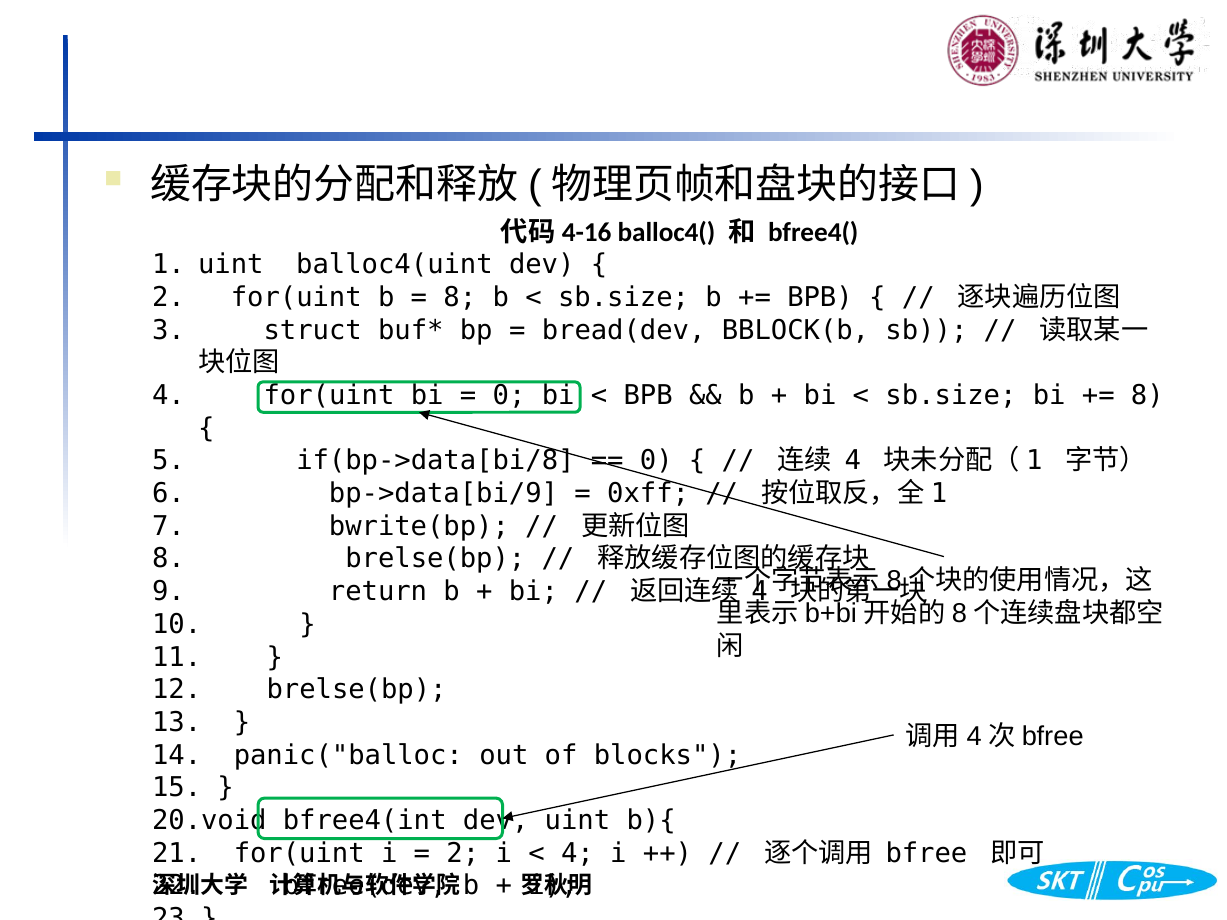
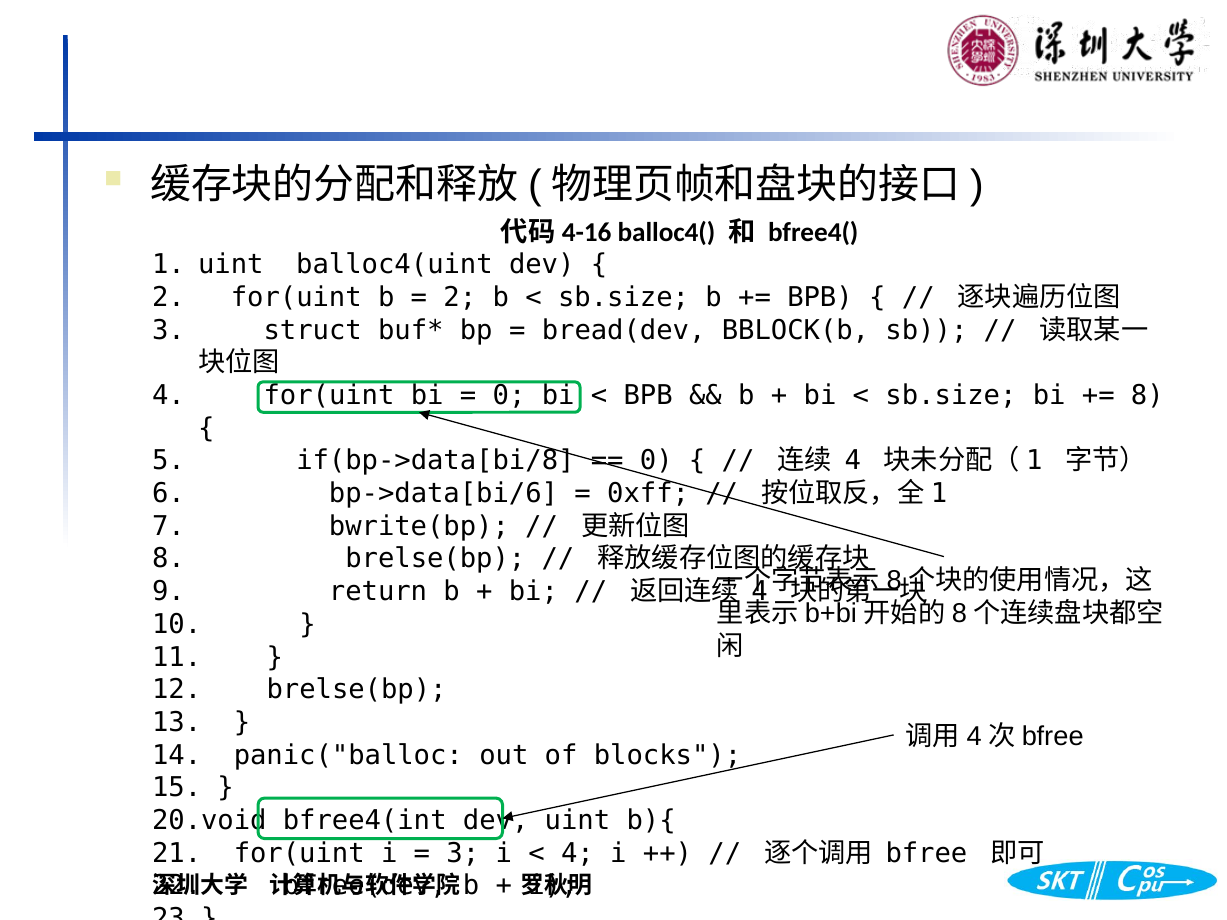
8 at (460, 298): 8 -> 2
bp->data[bi/9: bp->data[bi/9 -> bp->data[bi/6
2 at (463, 853): 2 -> 3
